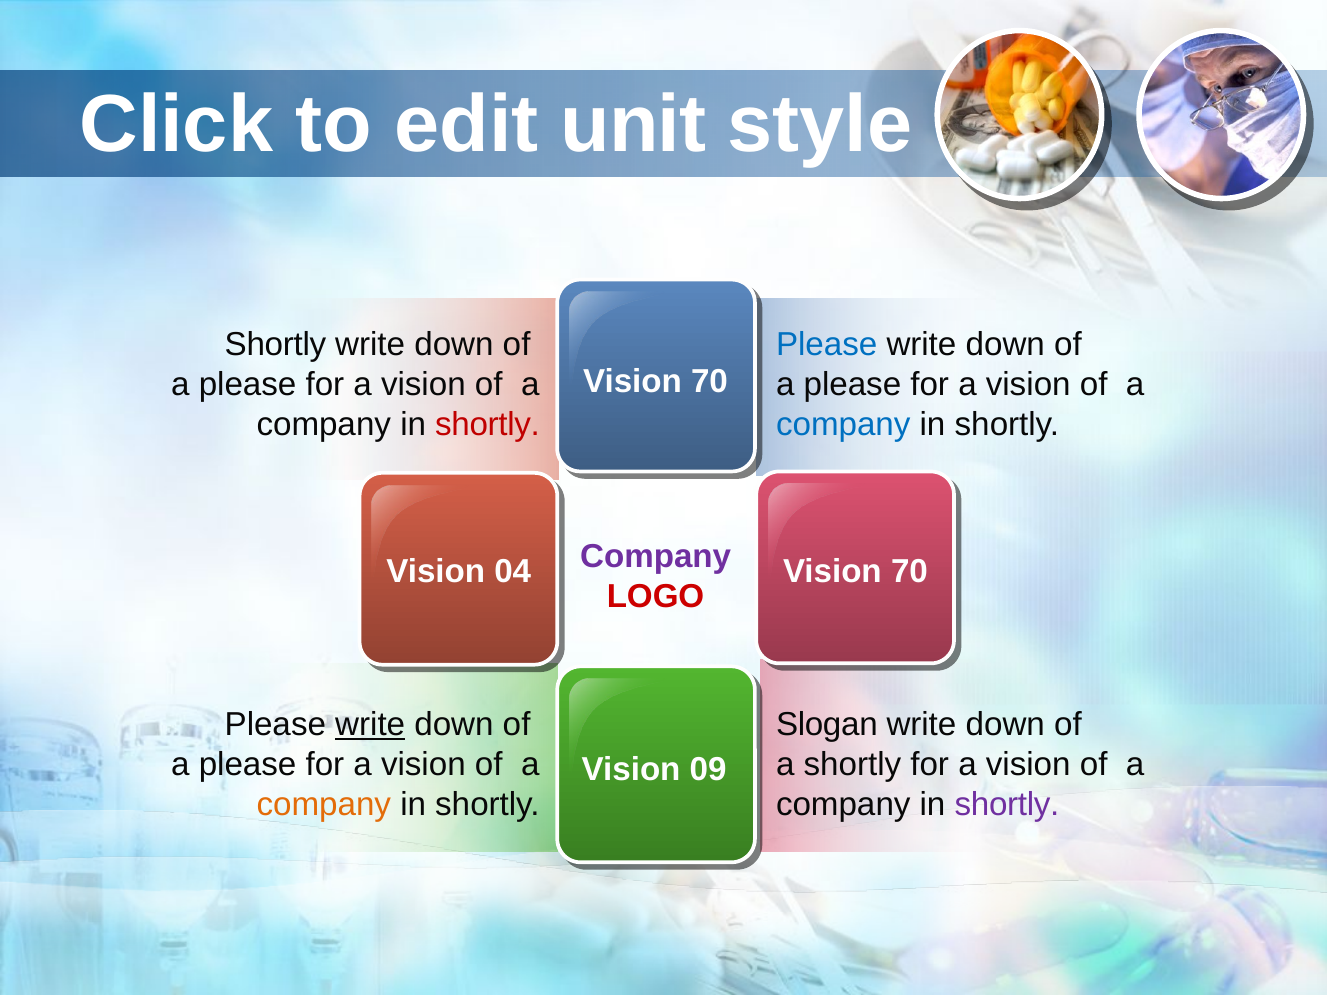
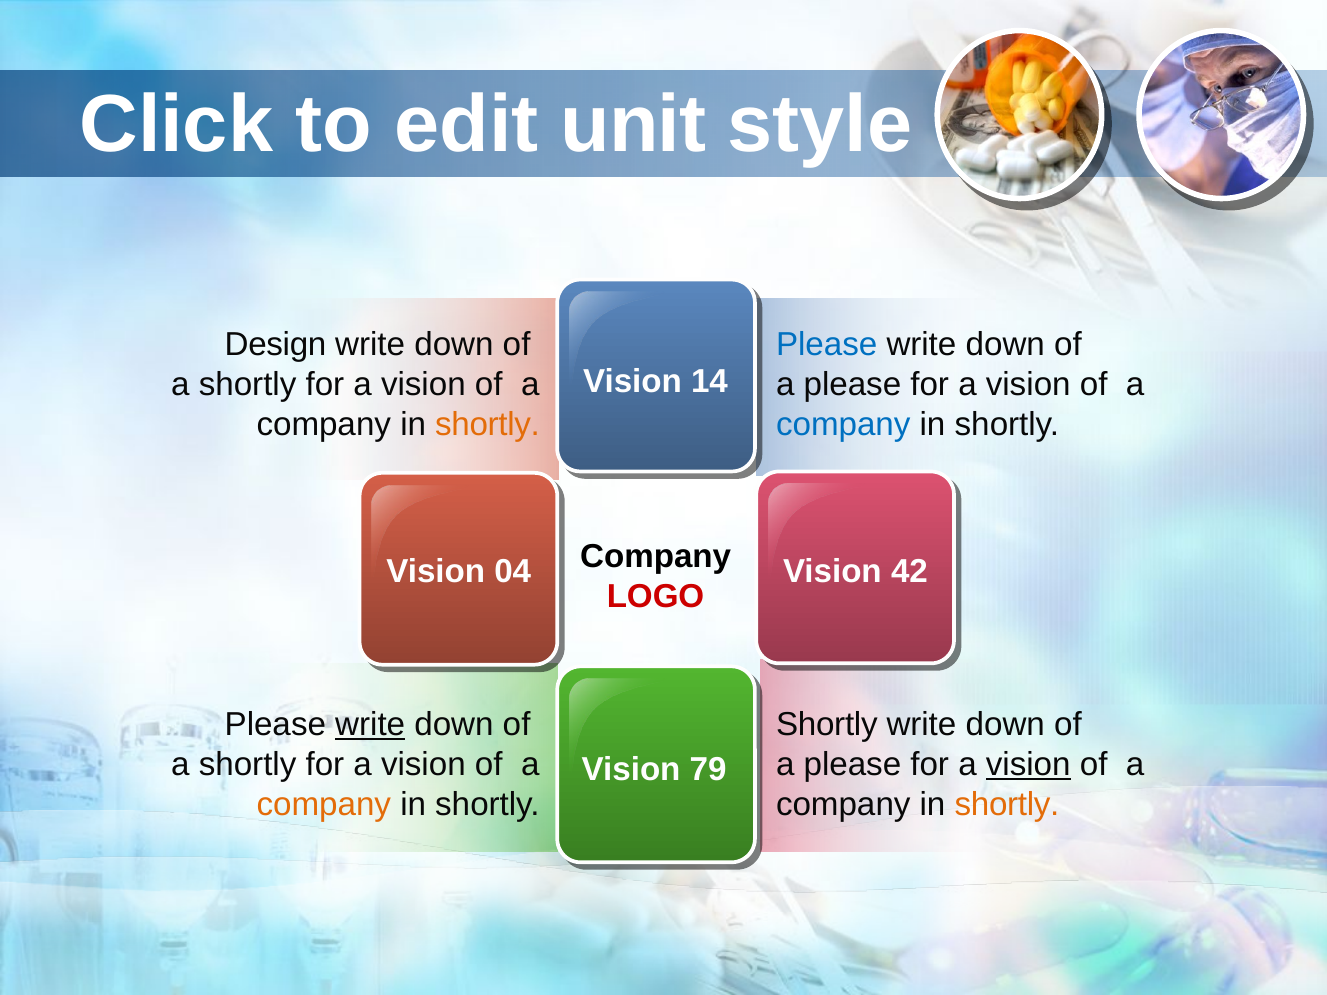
Shortly at (276, 345): Shortly -> Design
70 at (710, 381): 70 -> 14
please at (248, 385): please -> shortly
shortly at (488, 425) colour: red -> orange
Company at (656, 557) colour: purple -> black
70 at (909, 572): 70 -> 42
Slogan at (827, 725): Slogan -> Shortly
please at (248, 765): please -> shortly
shortly at (852, 765): shortly -> please
vision at (1028, 765) underline: none -> present
09: 09 -> 79
shortly at (1007, 805) colour: purple -> orange
